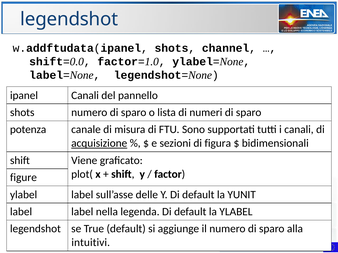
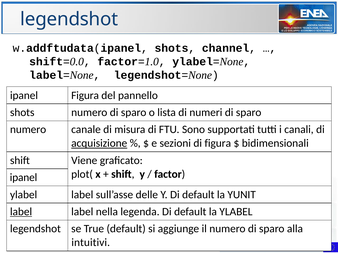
ipanel Canali: Canali -> Figura
potenza at (28, 130): potenza -> numero
figure at (23, 178): figure -> ipanel
label at (21, 212) underline: none -> present
